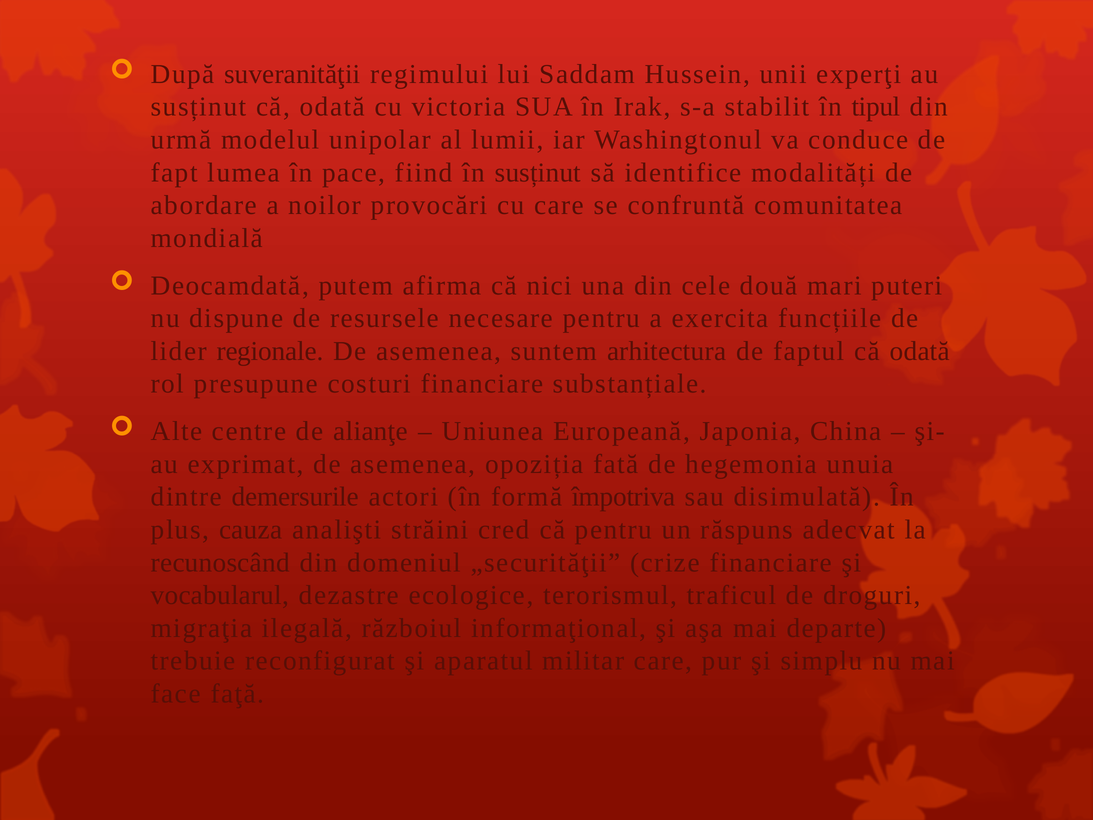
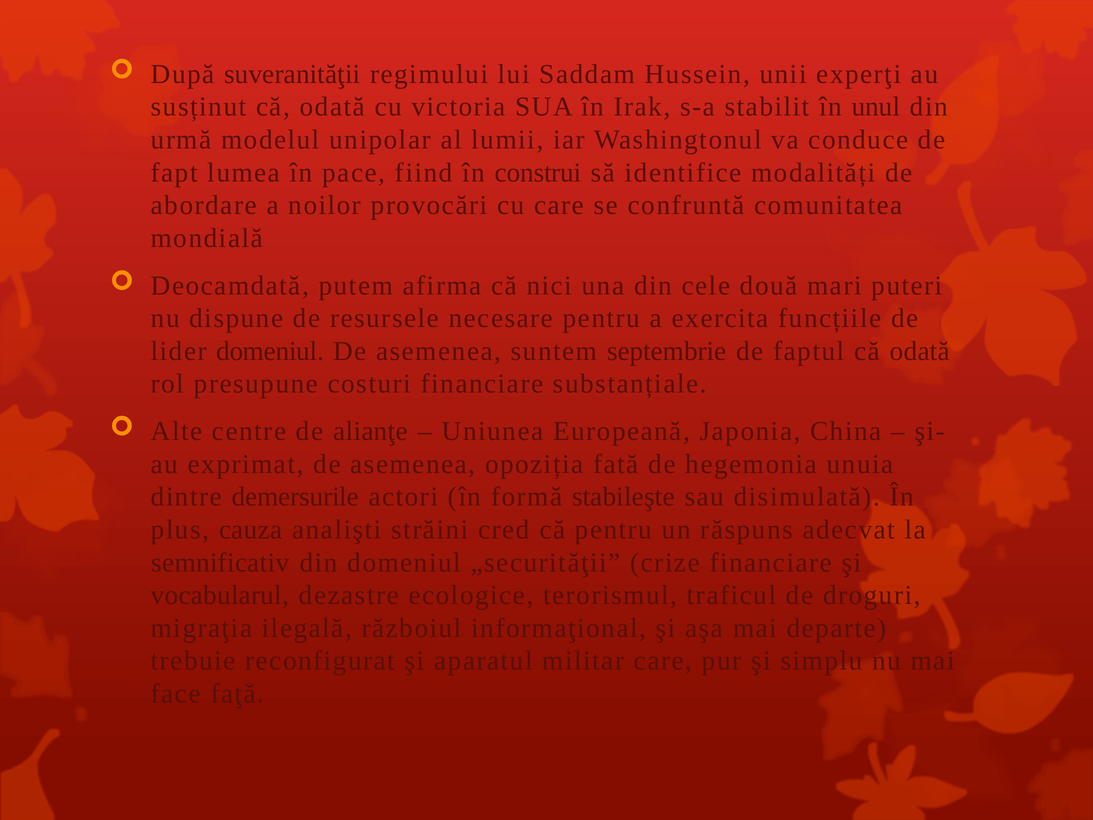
tipul: tipul -> unul
în susținut: susținut -> construi
lider regionale: regionale -> domeniul
arhitectura: arhitectura -> septembrie
împotriva: împotriva -> stabileşte
recunoscând: recunoscând -> semnificativ
